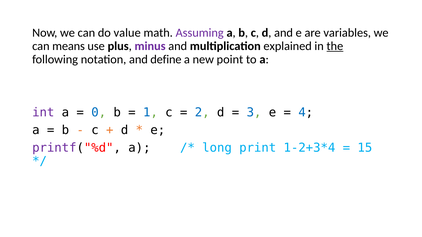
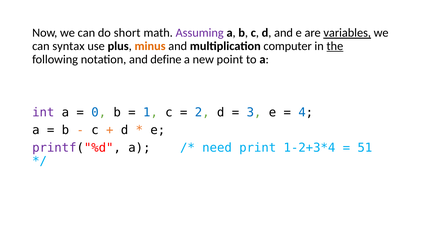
value: value -> short
variables underline: none -> present
means: means -> syntax
minus colour: purple -> orange
explained: explained -> computer
long: long -> need
15: 15 -> 51
